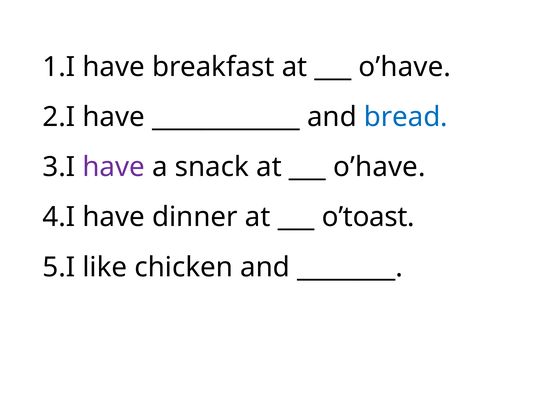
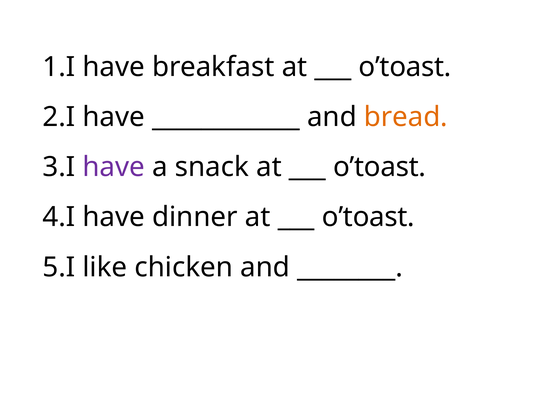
o’have at (405, 67): o’have -> o’toast
bread colour: blue -> orange
o’have at (379, 167): o’have -> o’toast
